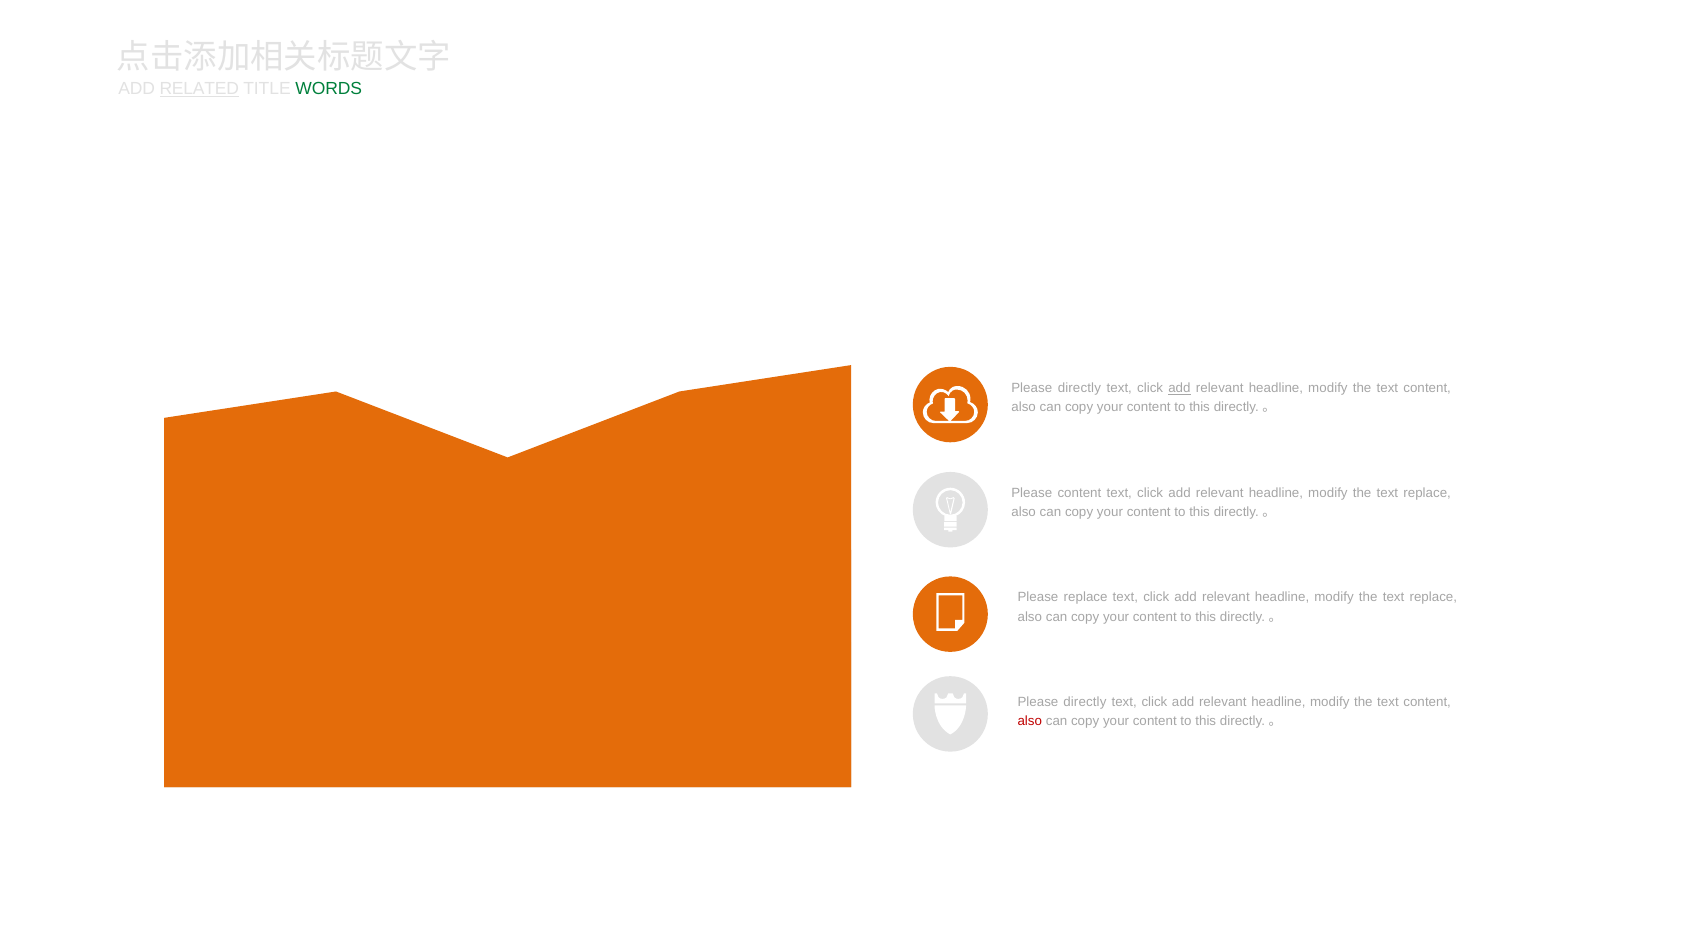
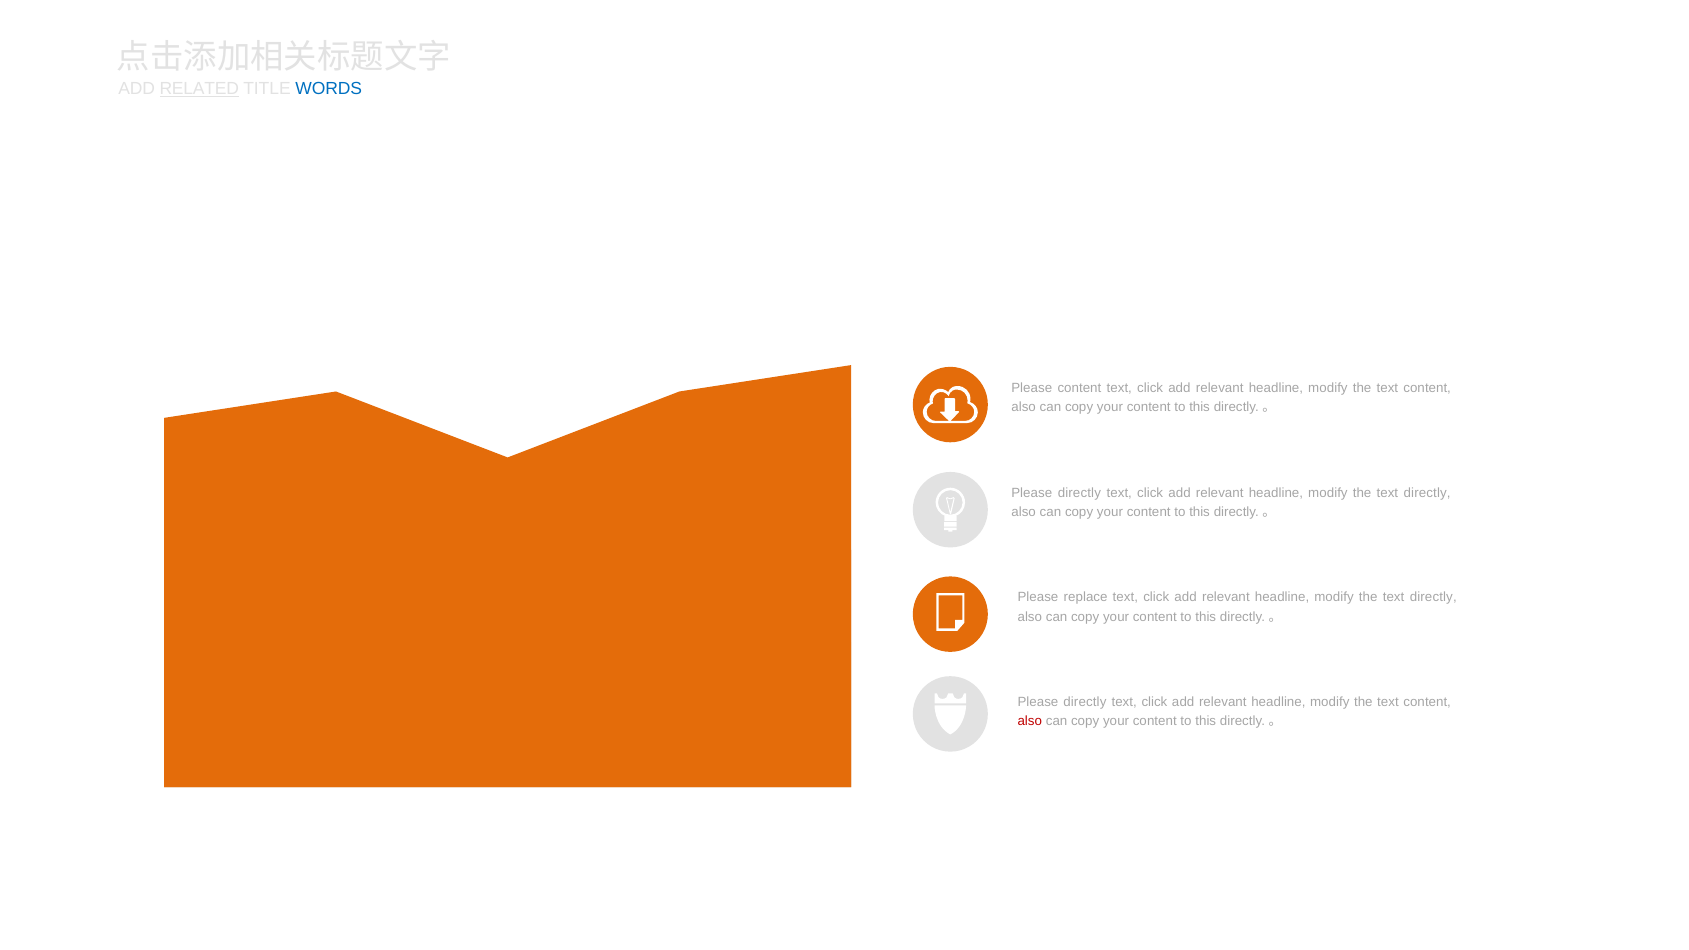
WORDS colour: green -> blue
directly at (1079, 388): directly -> content
add at (1179, 388) underline: present -> none
content at (1079, 493): content -> directly
replace at (1427, 493): replace -> directly
replace at (1433, 598): replace -> directly
